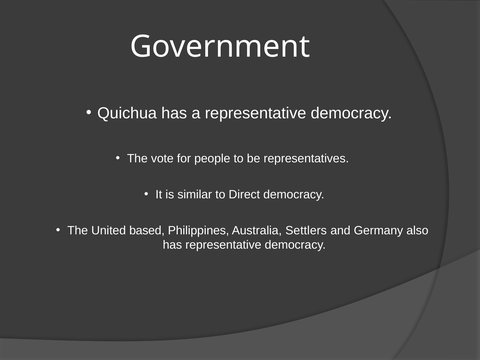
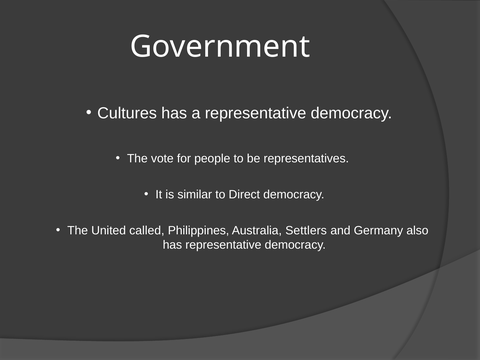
Quichua: Quichua -> Cultures
based: based -> called
